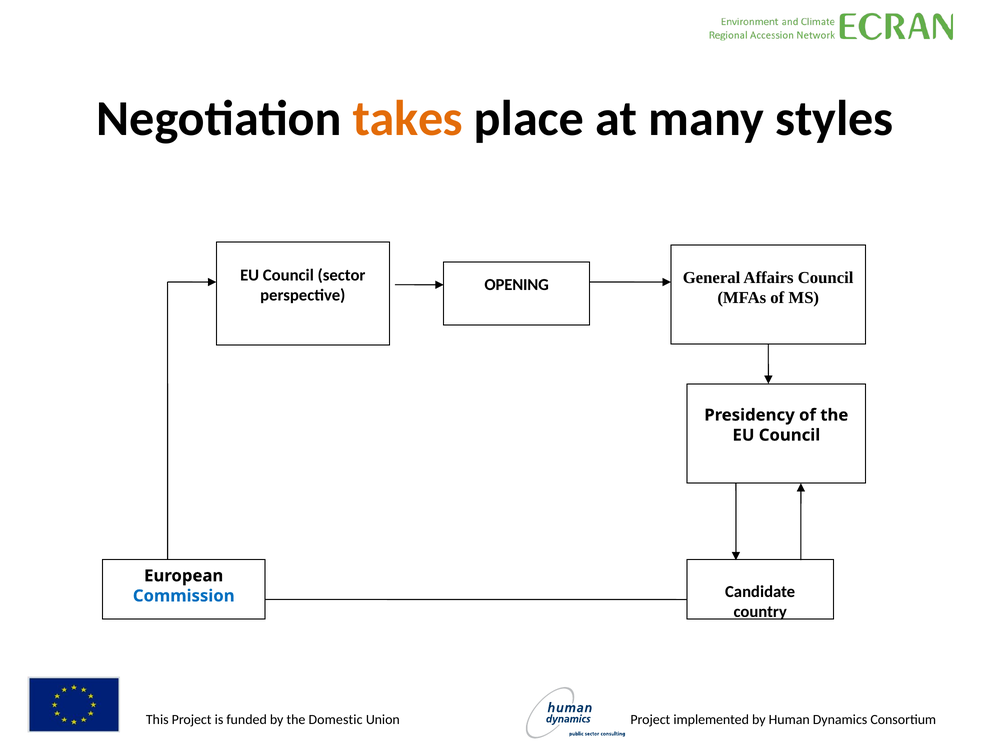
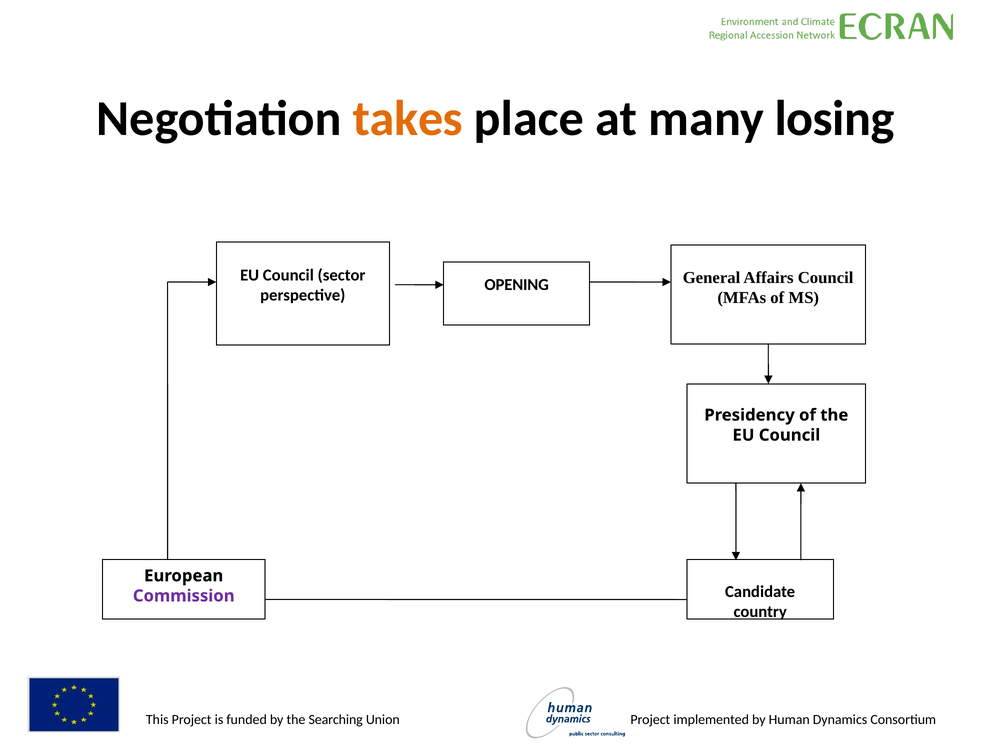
styles: styles -> losing
Commission colour: blue -> purple
Domestic: Domestic -> Searching
